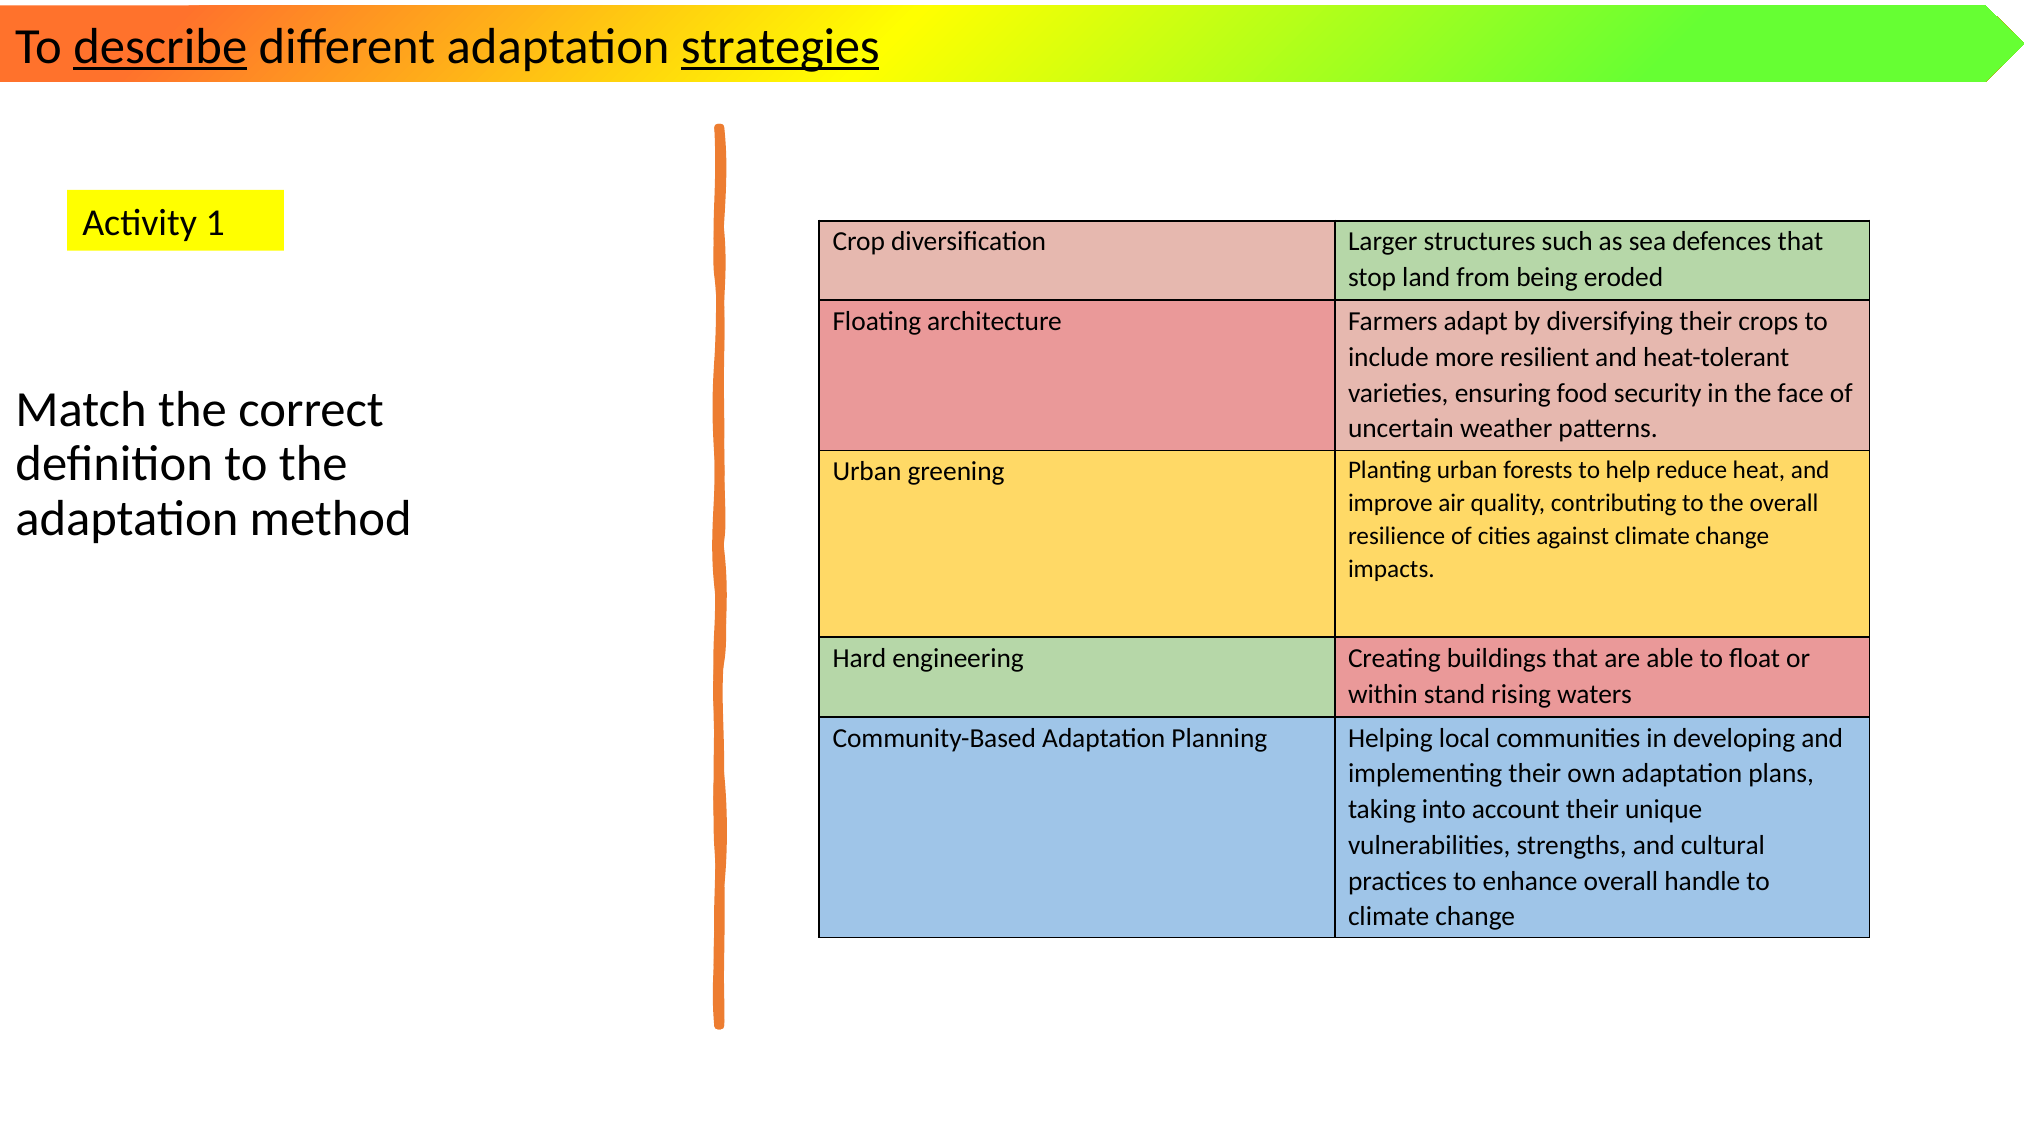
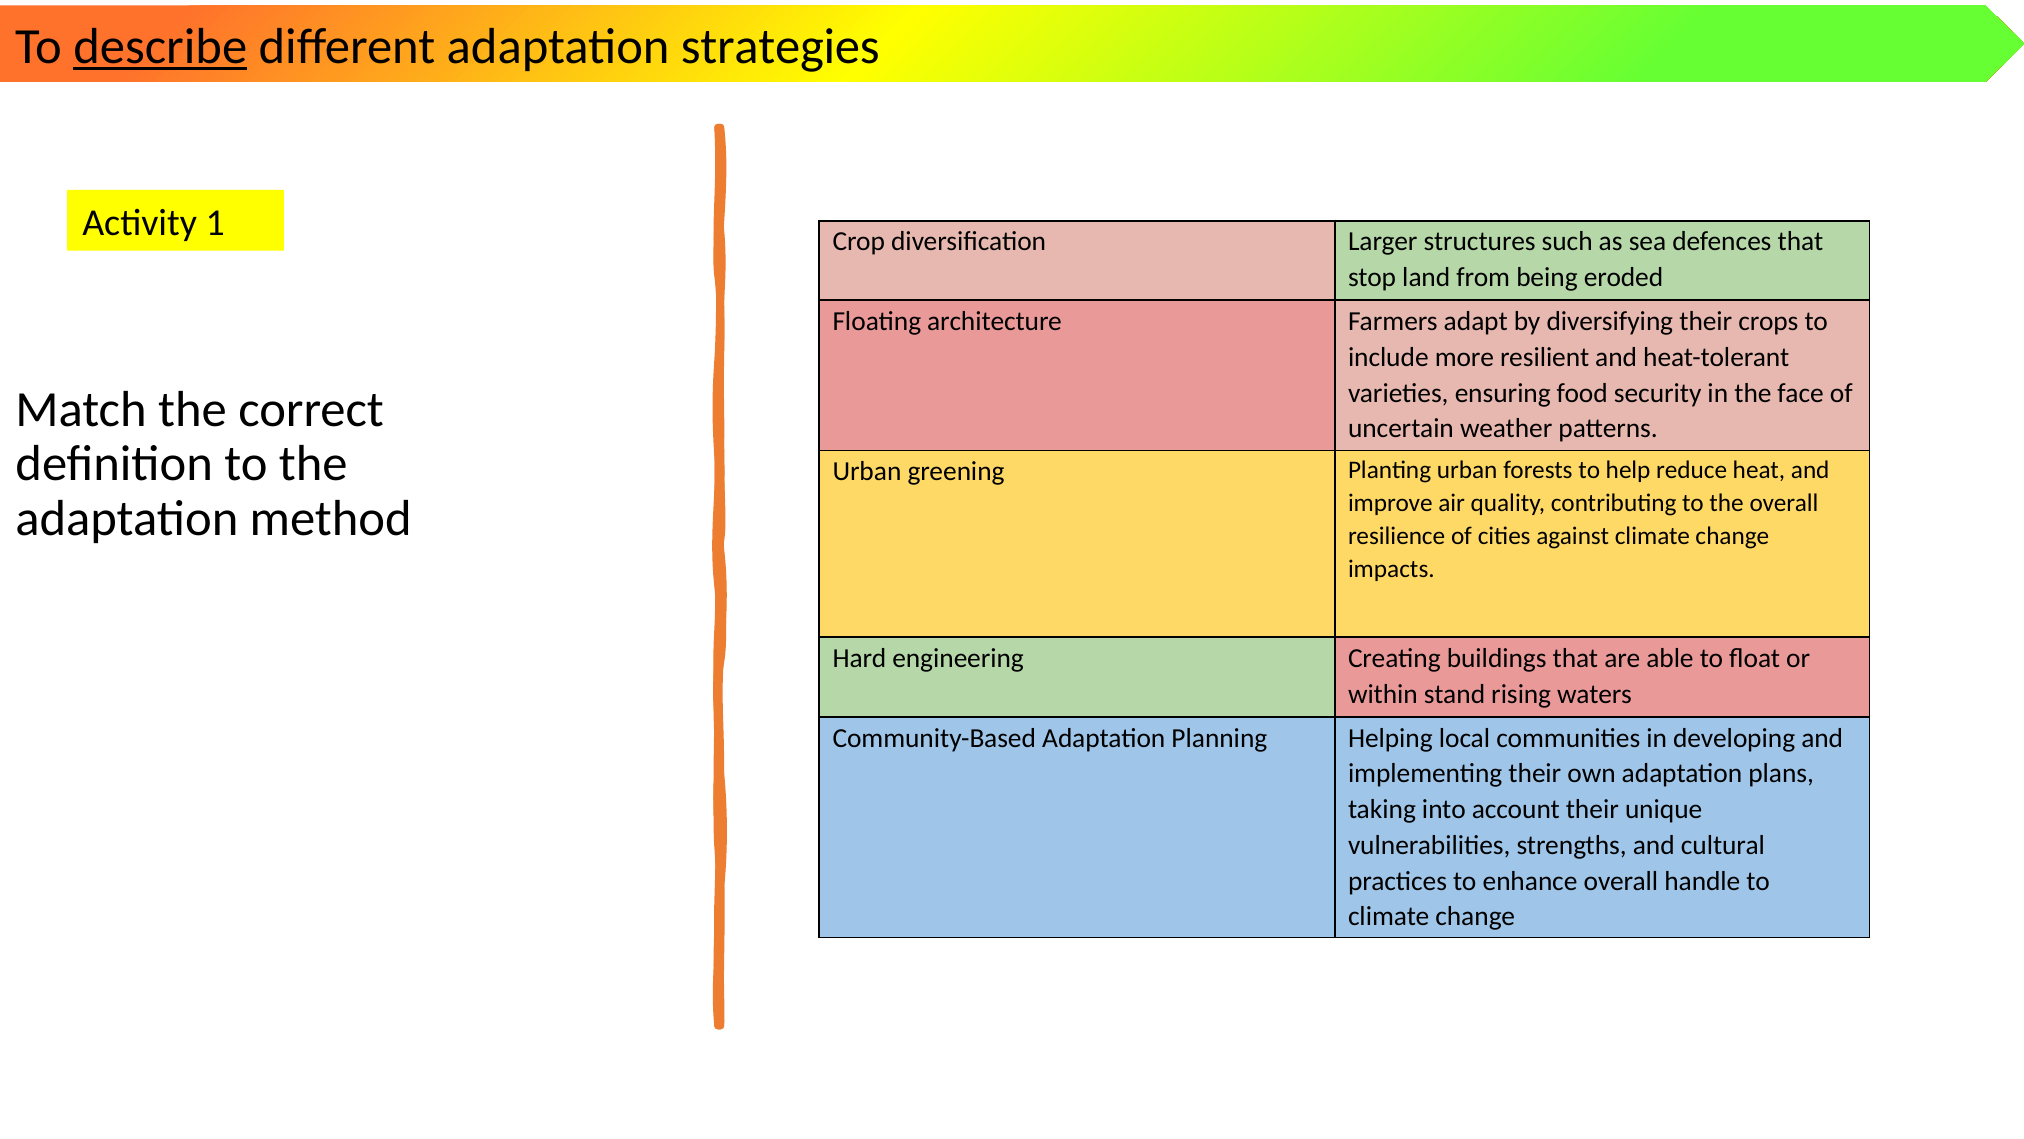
strategies underline: present -> none
